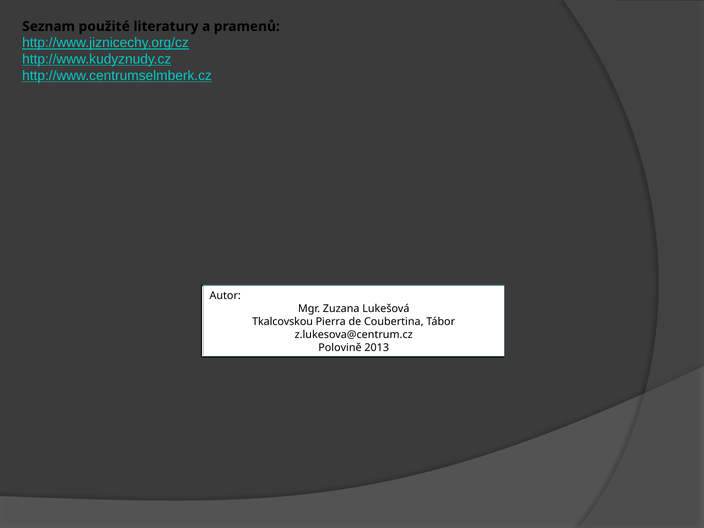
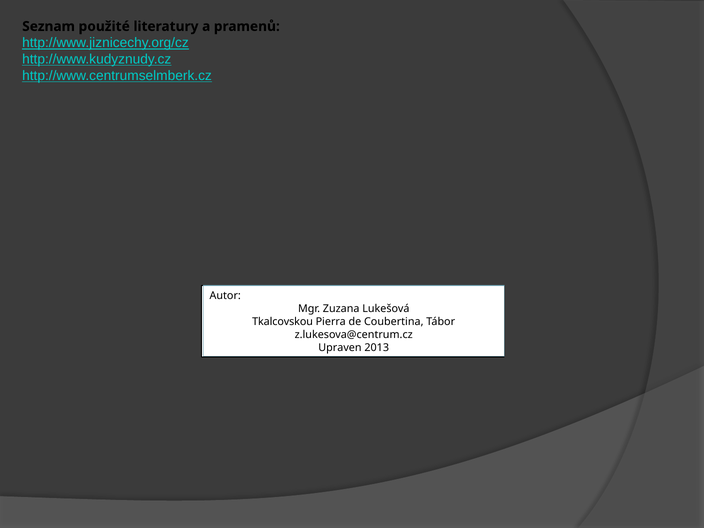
Polovině: Polovině -> Upraven
